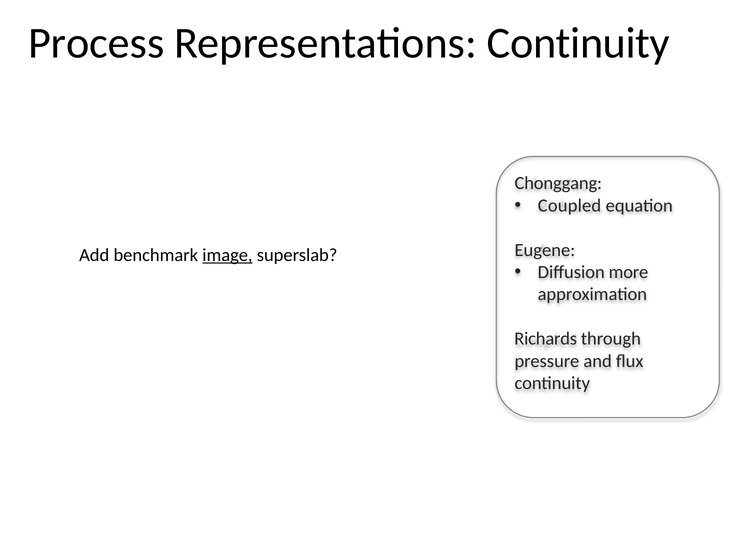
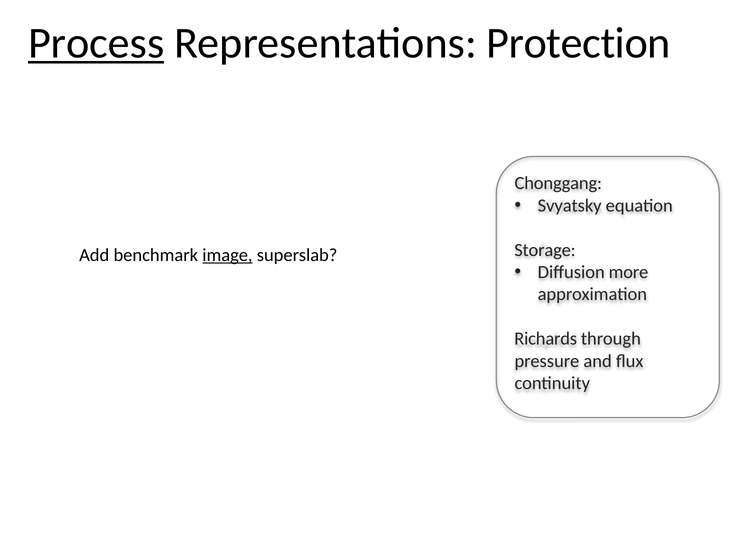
Process underline: none -> present
Representations Continuity: Continuity -> Protection
Coupled: Coupled -> Svyatsky
Eugene: Eugene -> Storage
